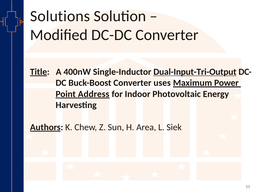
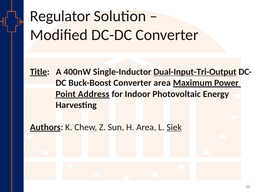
Solutions: Solutions -> Regulator
Converter uses: uses -> area
Siek underline: none -> present
